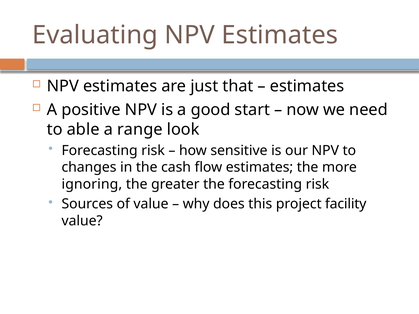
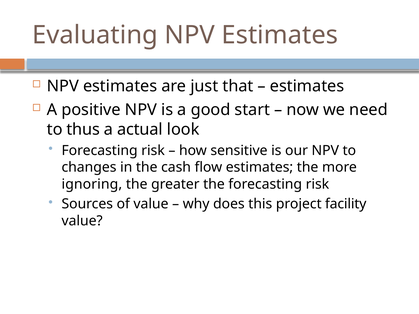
able: able -> thus
range: range -> actual
